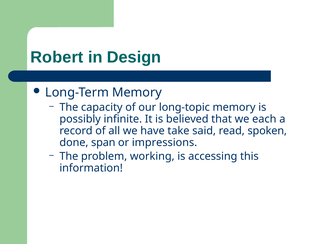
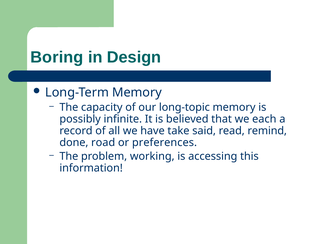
Robert: Robert -> Boring
spoken: spoken -> remind
span: span -> road
impressions: impressions -> preferences
